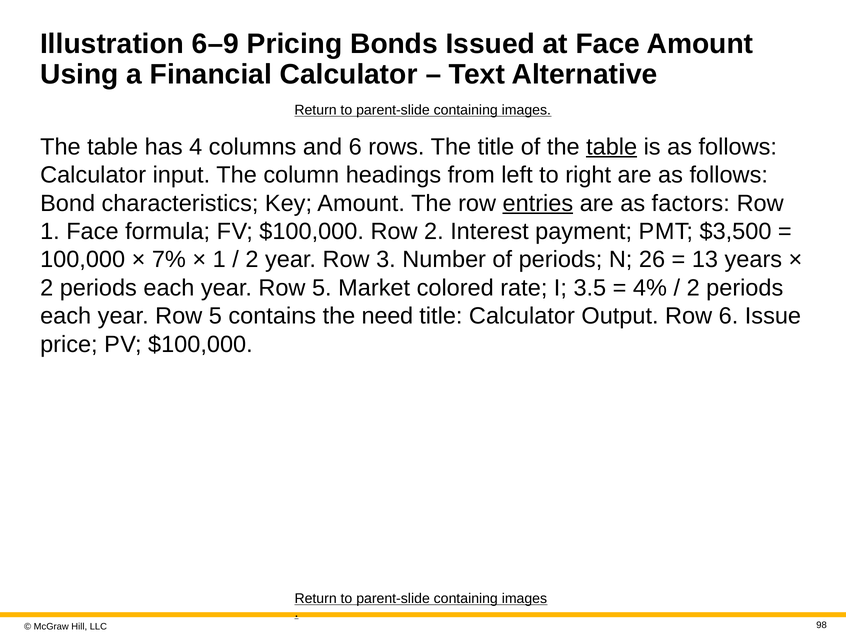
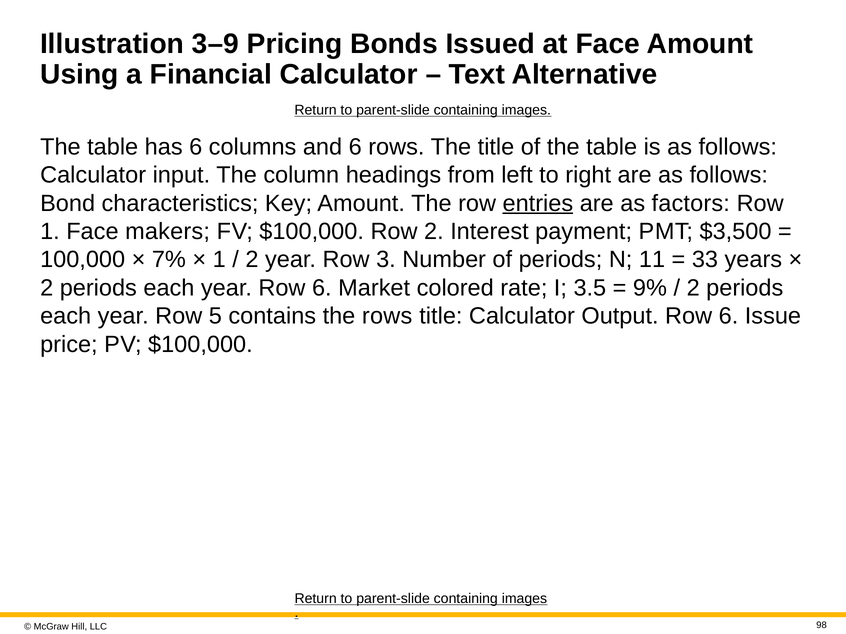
6–9: 6–9 -> 3–9
has 4: 4 -> 6
table at (612, 147) underline: present -> none
formula: formula -> makers
26: 26 -> 11
13: 13 -> 33
5 at (322, 288): 5 -> 6
4%: 4% -> 9%
the need: need -> rows
